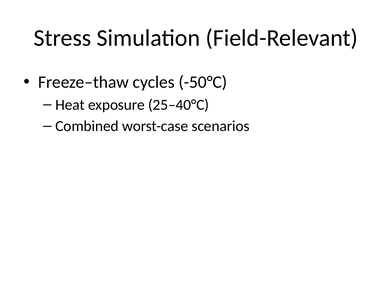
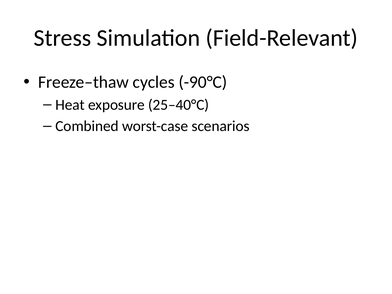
-50°C: -50°C -> -90°C
